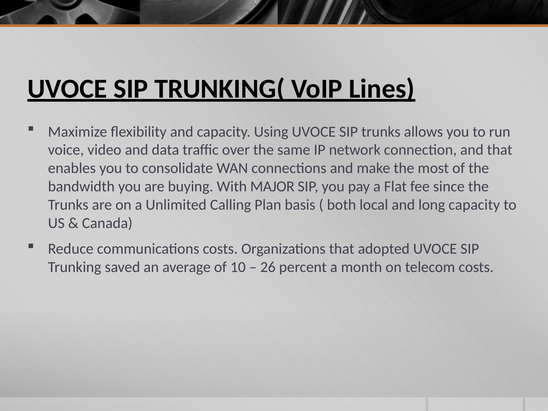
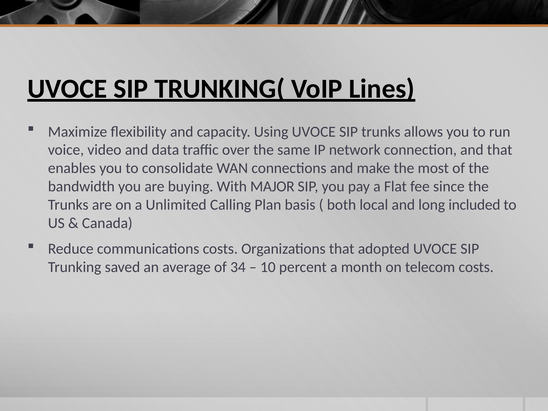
long capacity: capacity -> included
10: 10 -> 34
26: 26 -> 10
